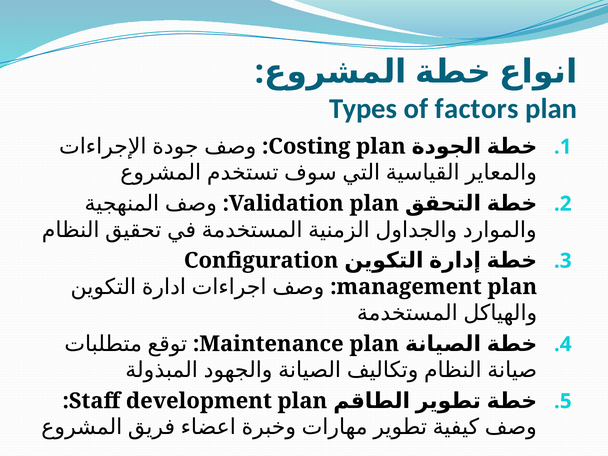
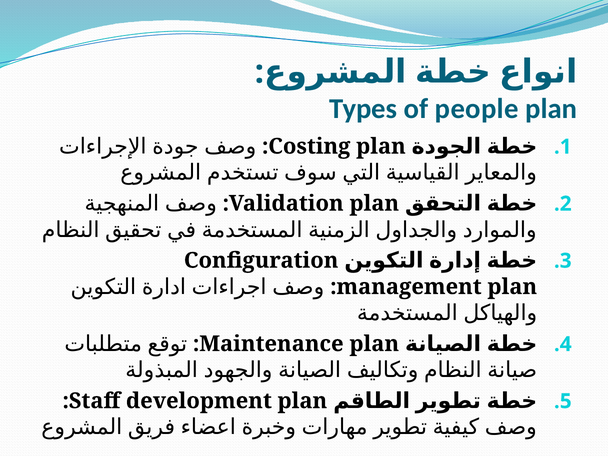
factors: factors -> people
